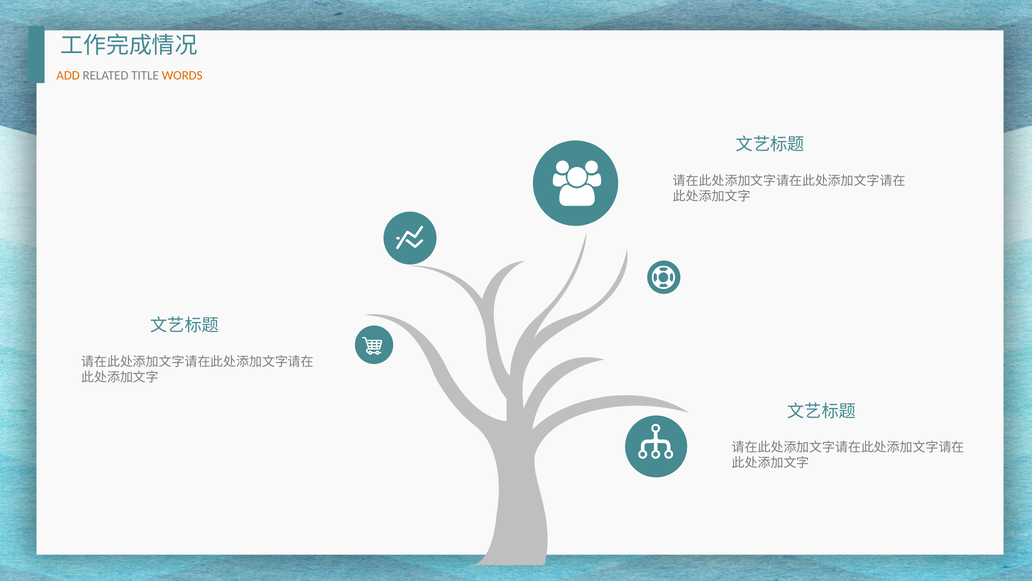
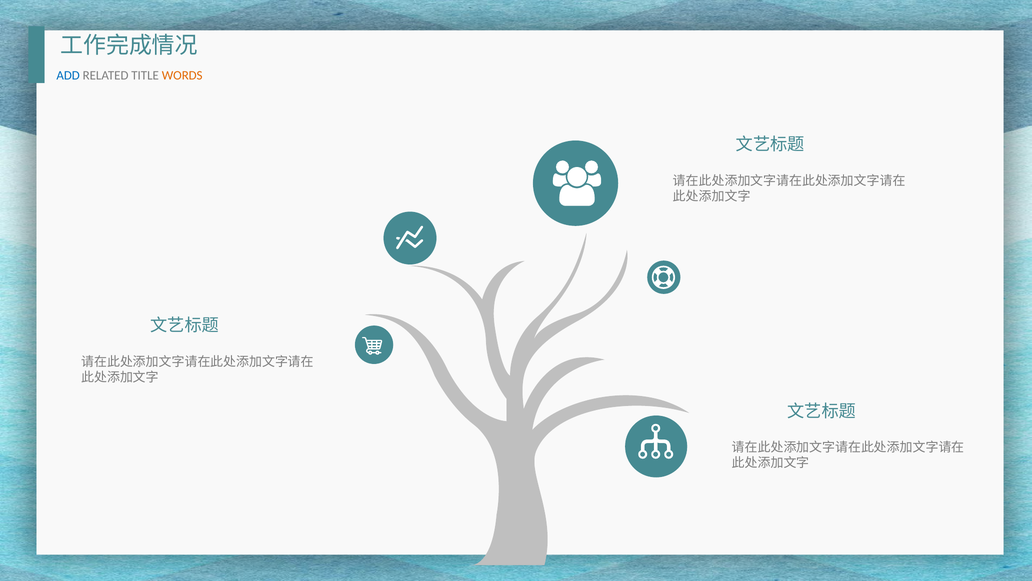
ADD colour: orange -> blue
